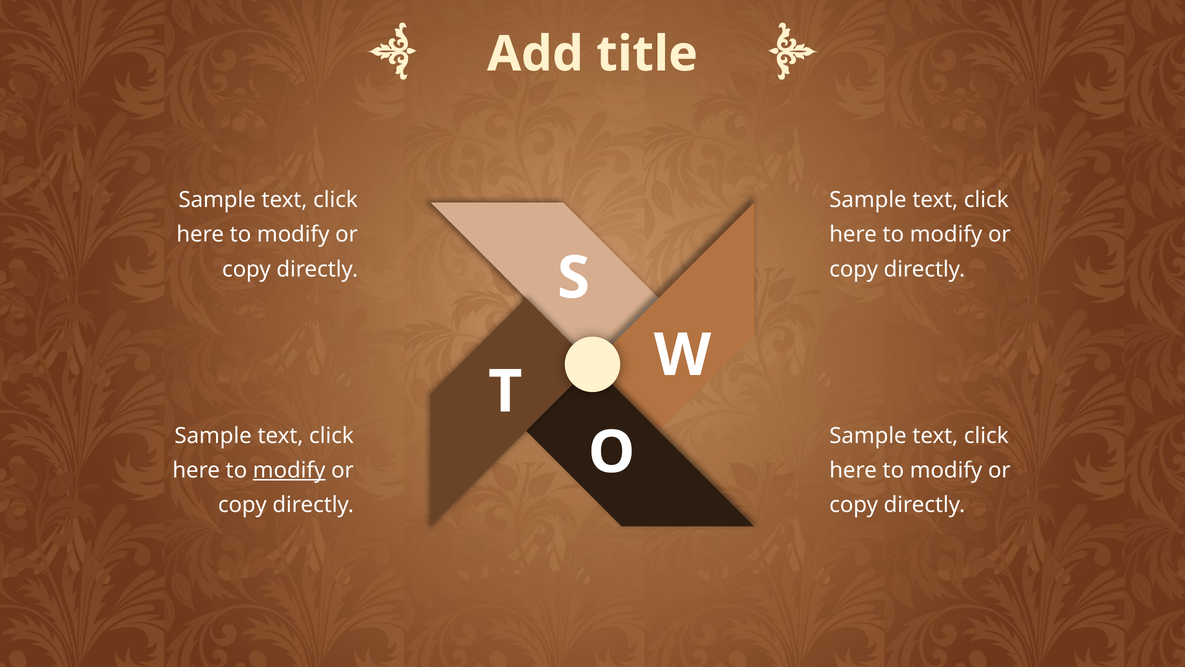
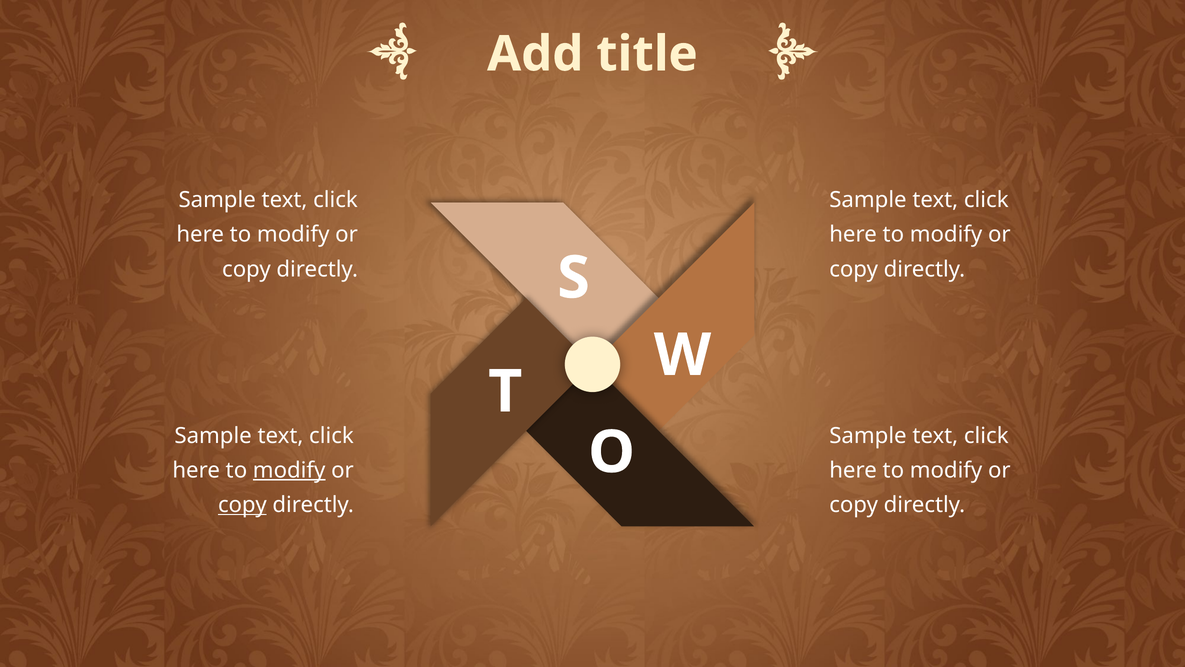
copy at (242, 505) underline: none -> present
